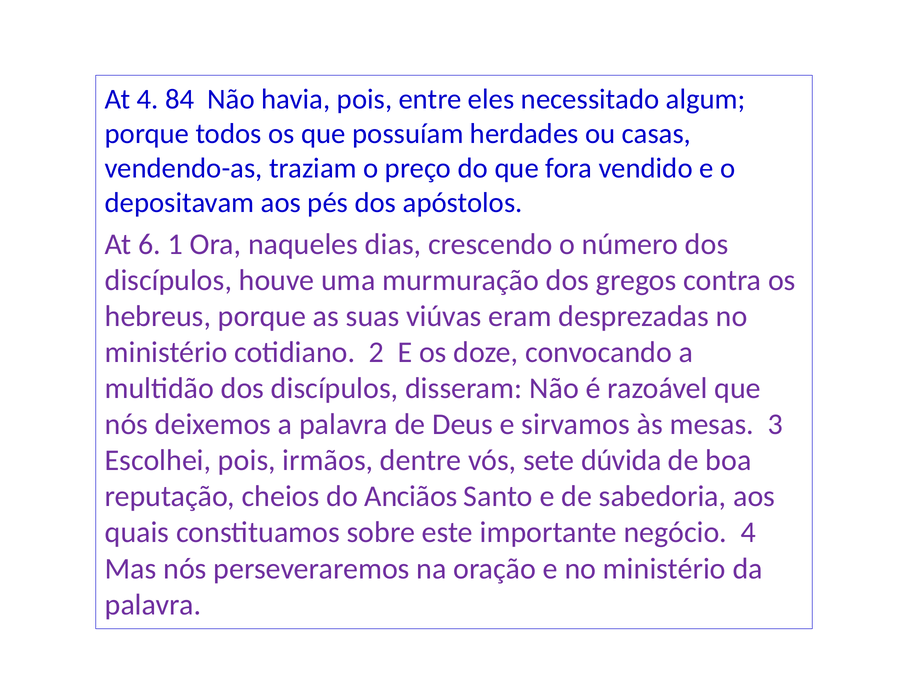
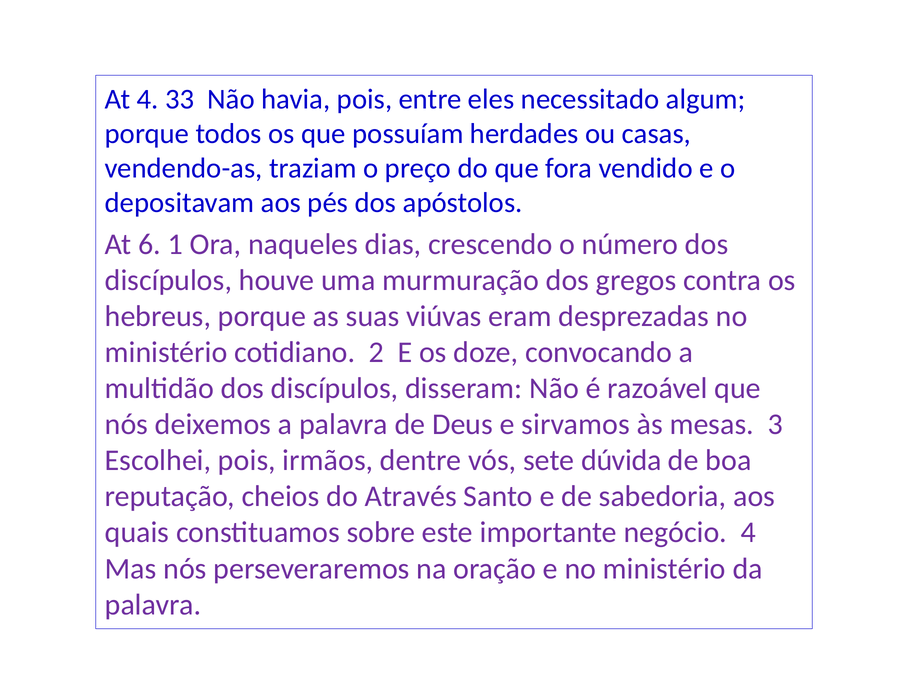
84: 84 -> 33
Anciãos: Anciãos -> Através
